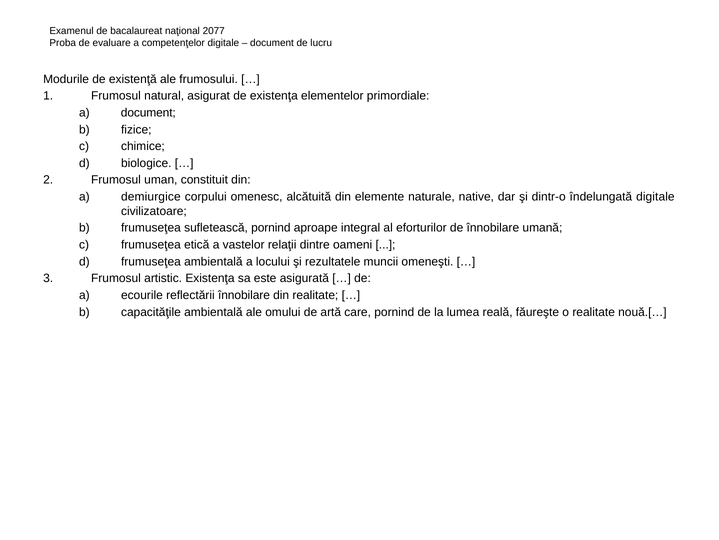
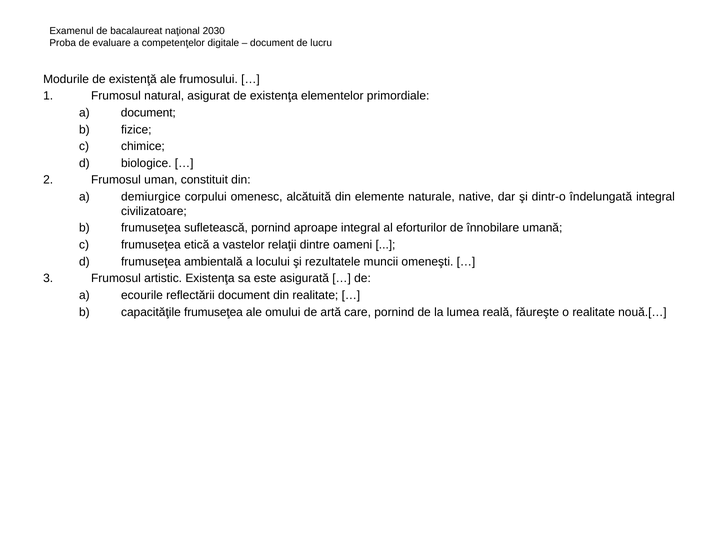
2077: 2077 -> 2030
îndelungată digitale: digitale -> integral
reflectării înnobilare: înnobilare -> document
capacităţile ambientală: ambientală -> frumuseţea
